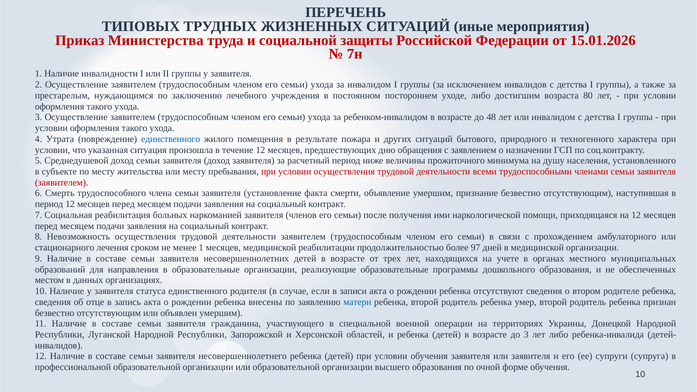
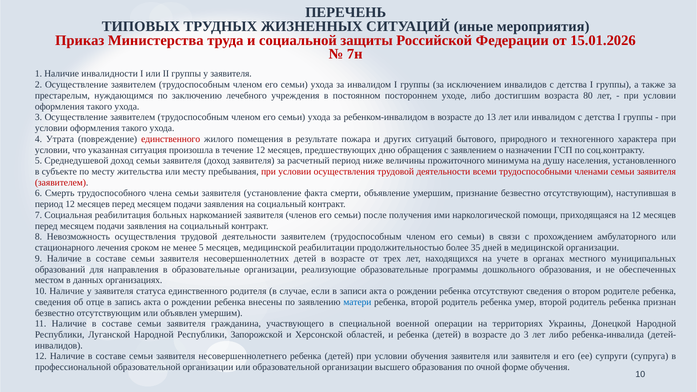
48: 48 -> 13
единственного at (171, 139) colour: blue -> red
менее 1: 1 -> 5
97: 97 -> 35
